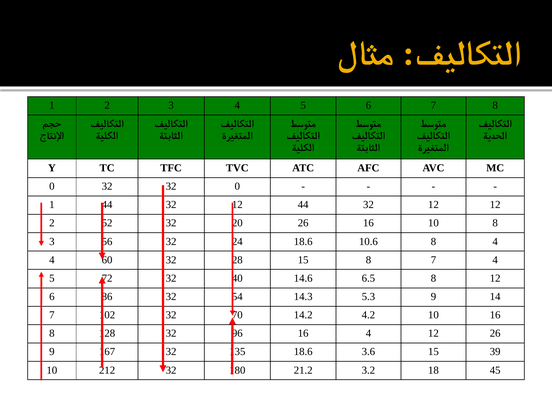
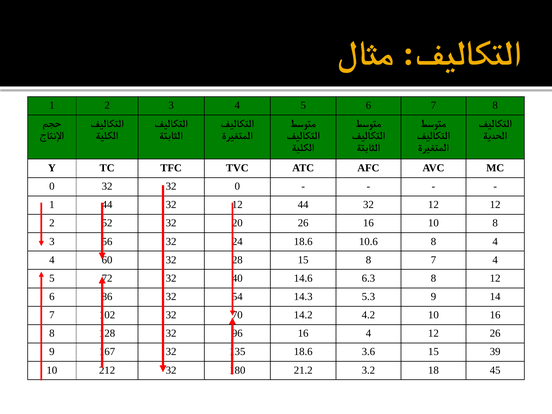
6.5: 6.5 -> 6.3
